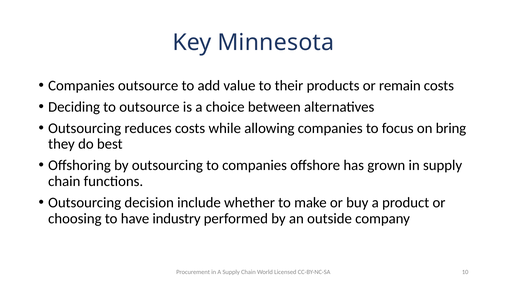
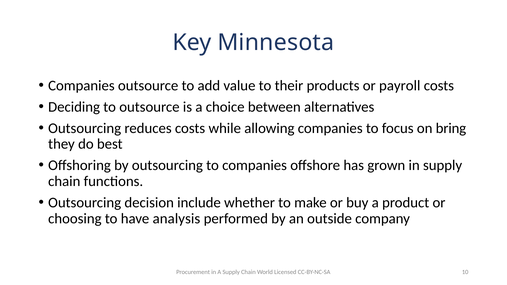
remain: remain -> payroll
industry: industry -> analysis
